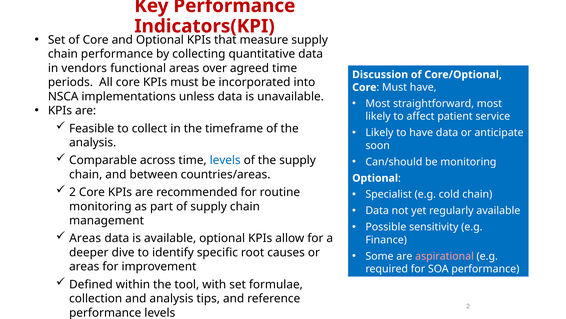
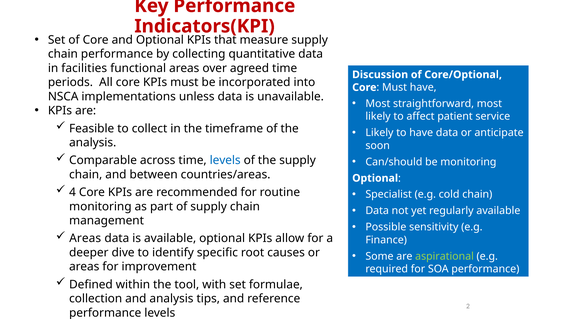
vendors: vendors -> facilities
2 at (73, 192): 2 -> 4
aspirational colour: pink -> light green
